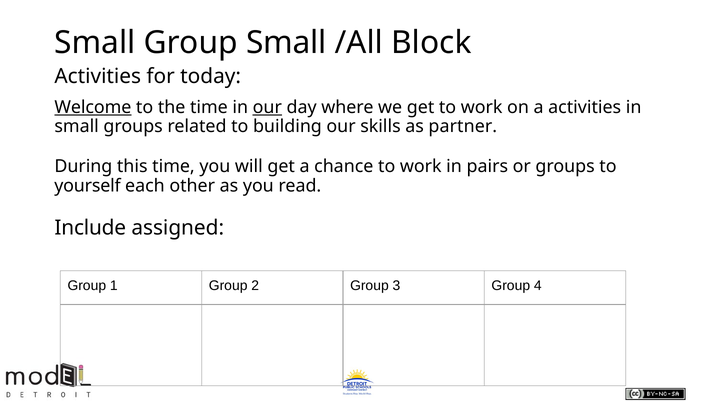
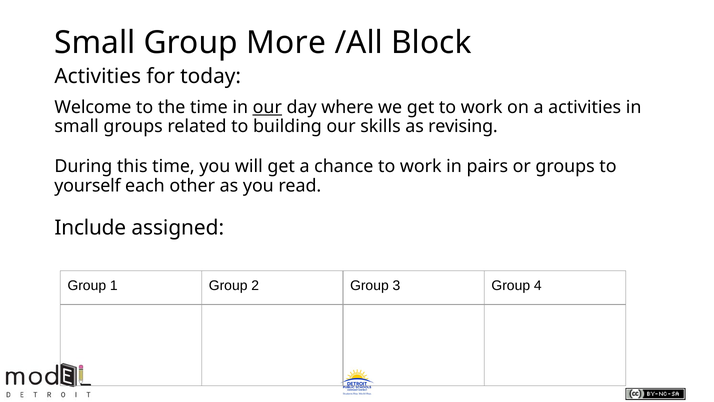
Group Small: Small -> More
Welcome underline: present -> none
partner: partner -> revising
